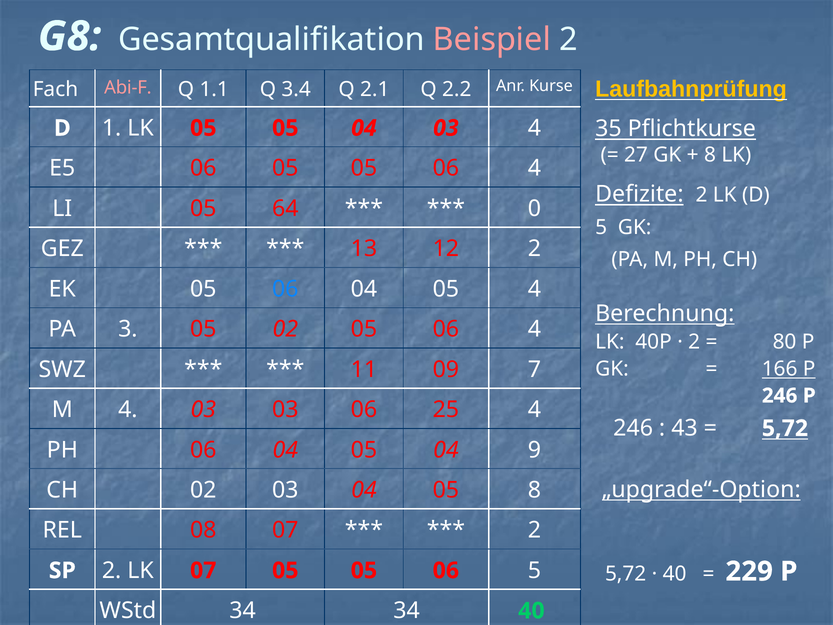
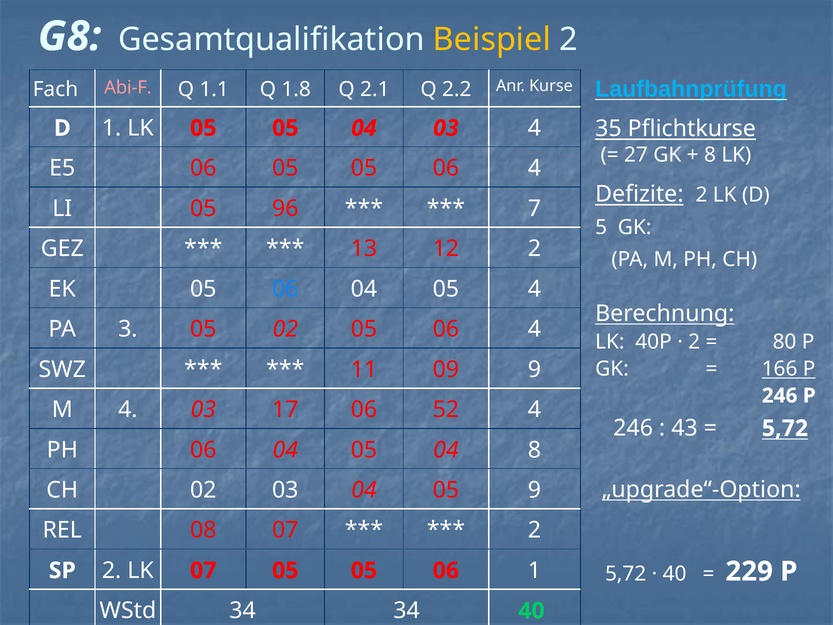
Beispiel colour: pink -> yellow
Laufbahnprüfung colour: yellow -> light blue
3.4: 3.4 -> 1.8
64: 64 -> 96
0: 0 -> 7
09 7: 7 -> 9
03 03: 03 -> 17
25: 25 -> 52
04 9: 9 -> 8
05 8: 8 -> 9
06 5: 5 -> 1
